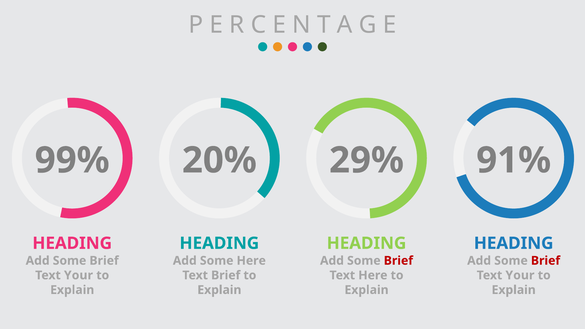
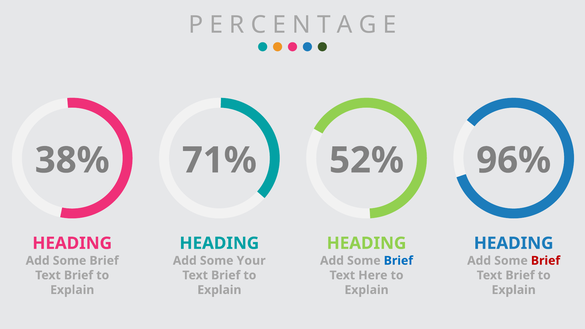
99%: 99% -> 38%
20%: 20% -> 71%
29%: 29% -> 52%
91%: 91% -> 96%
Some Here: Here -> Your
Brief at (398, 261) colour: red -> blue
Your at (78, 275): Your -> Brief
Your at (520, 275): Your -> Brief
